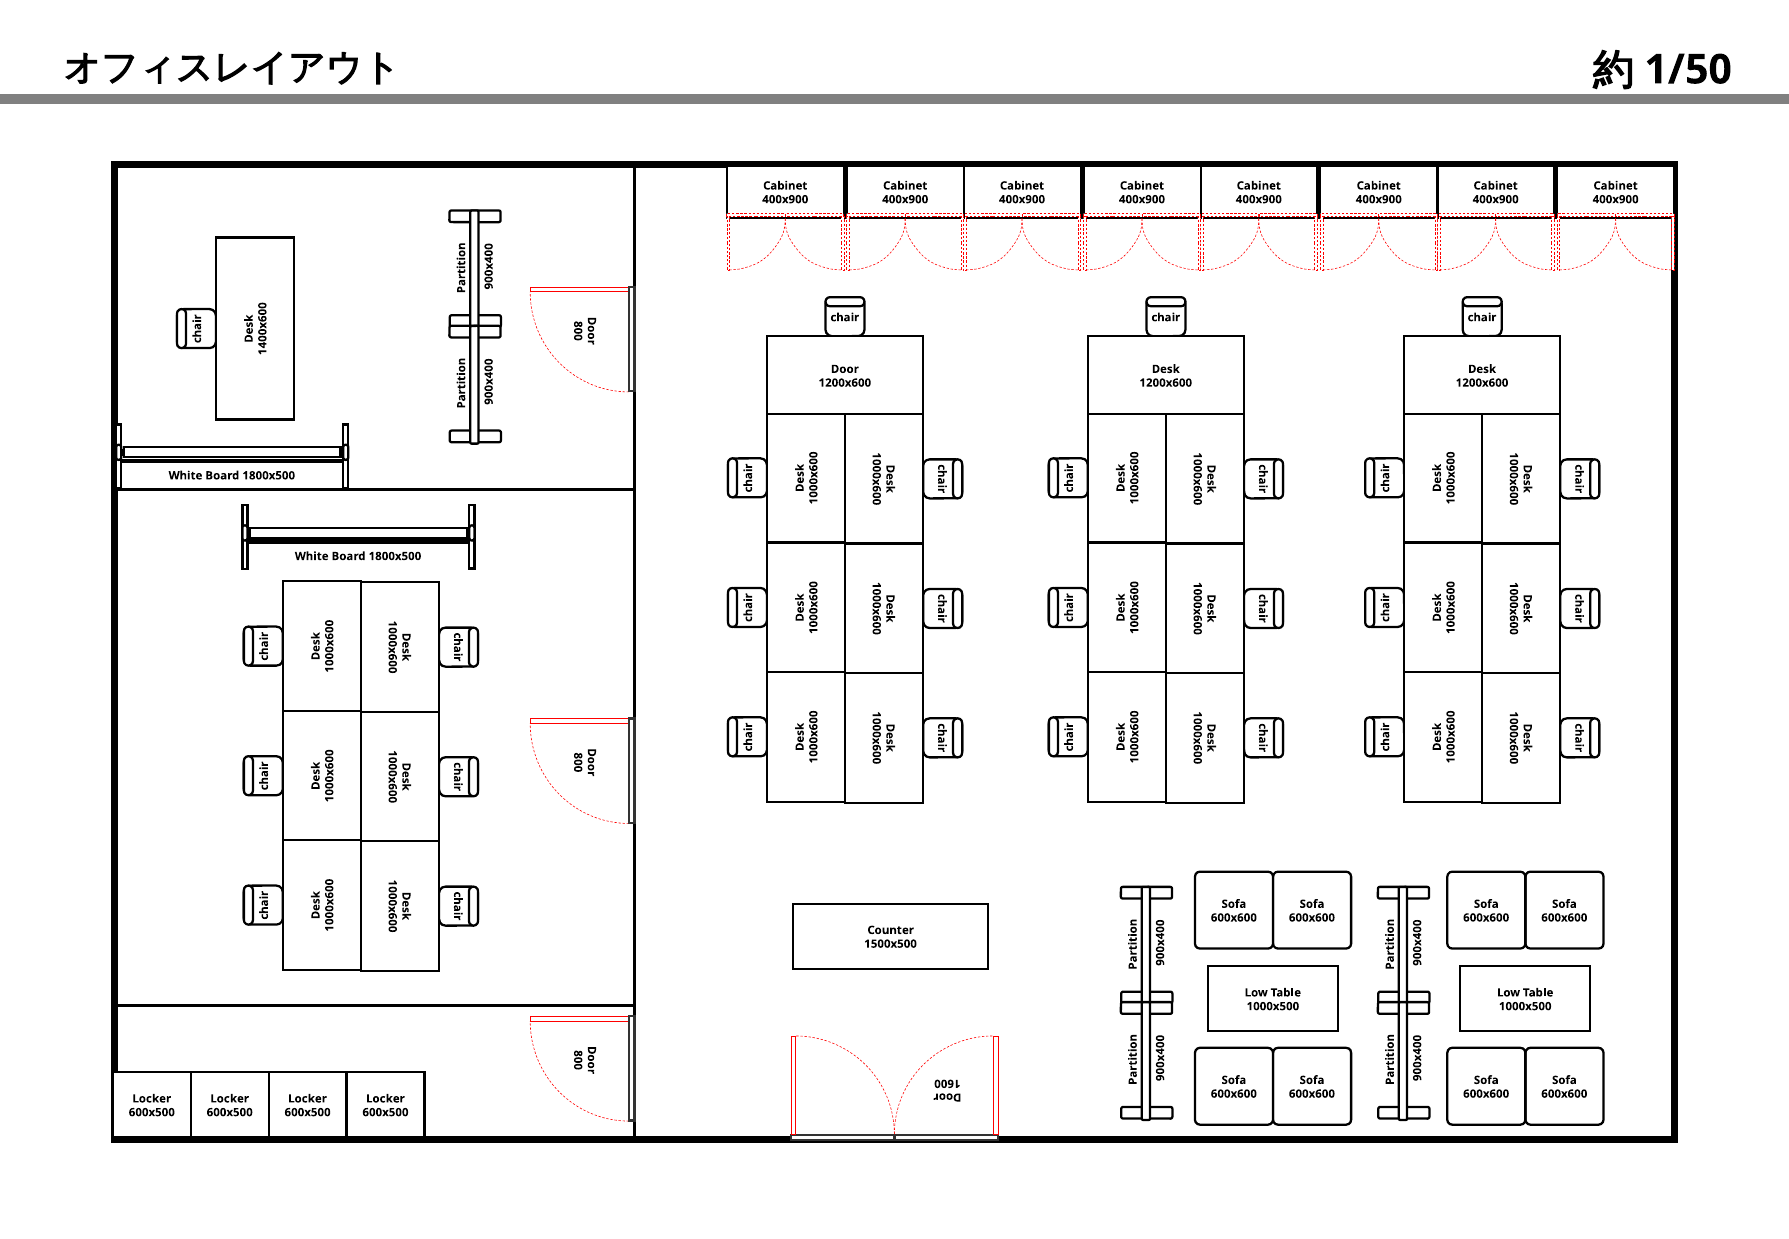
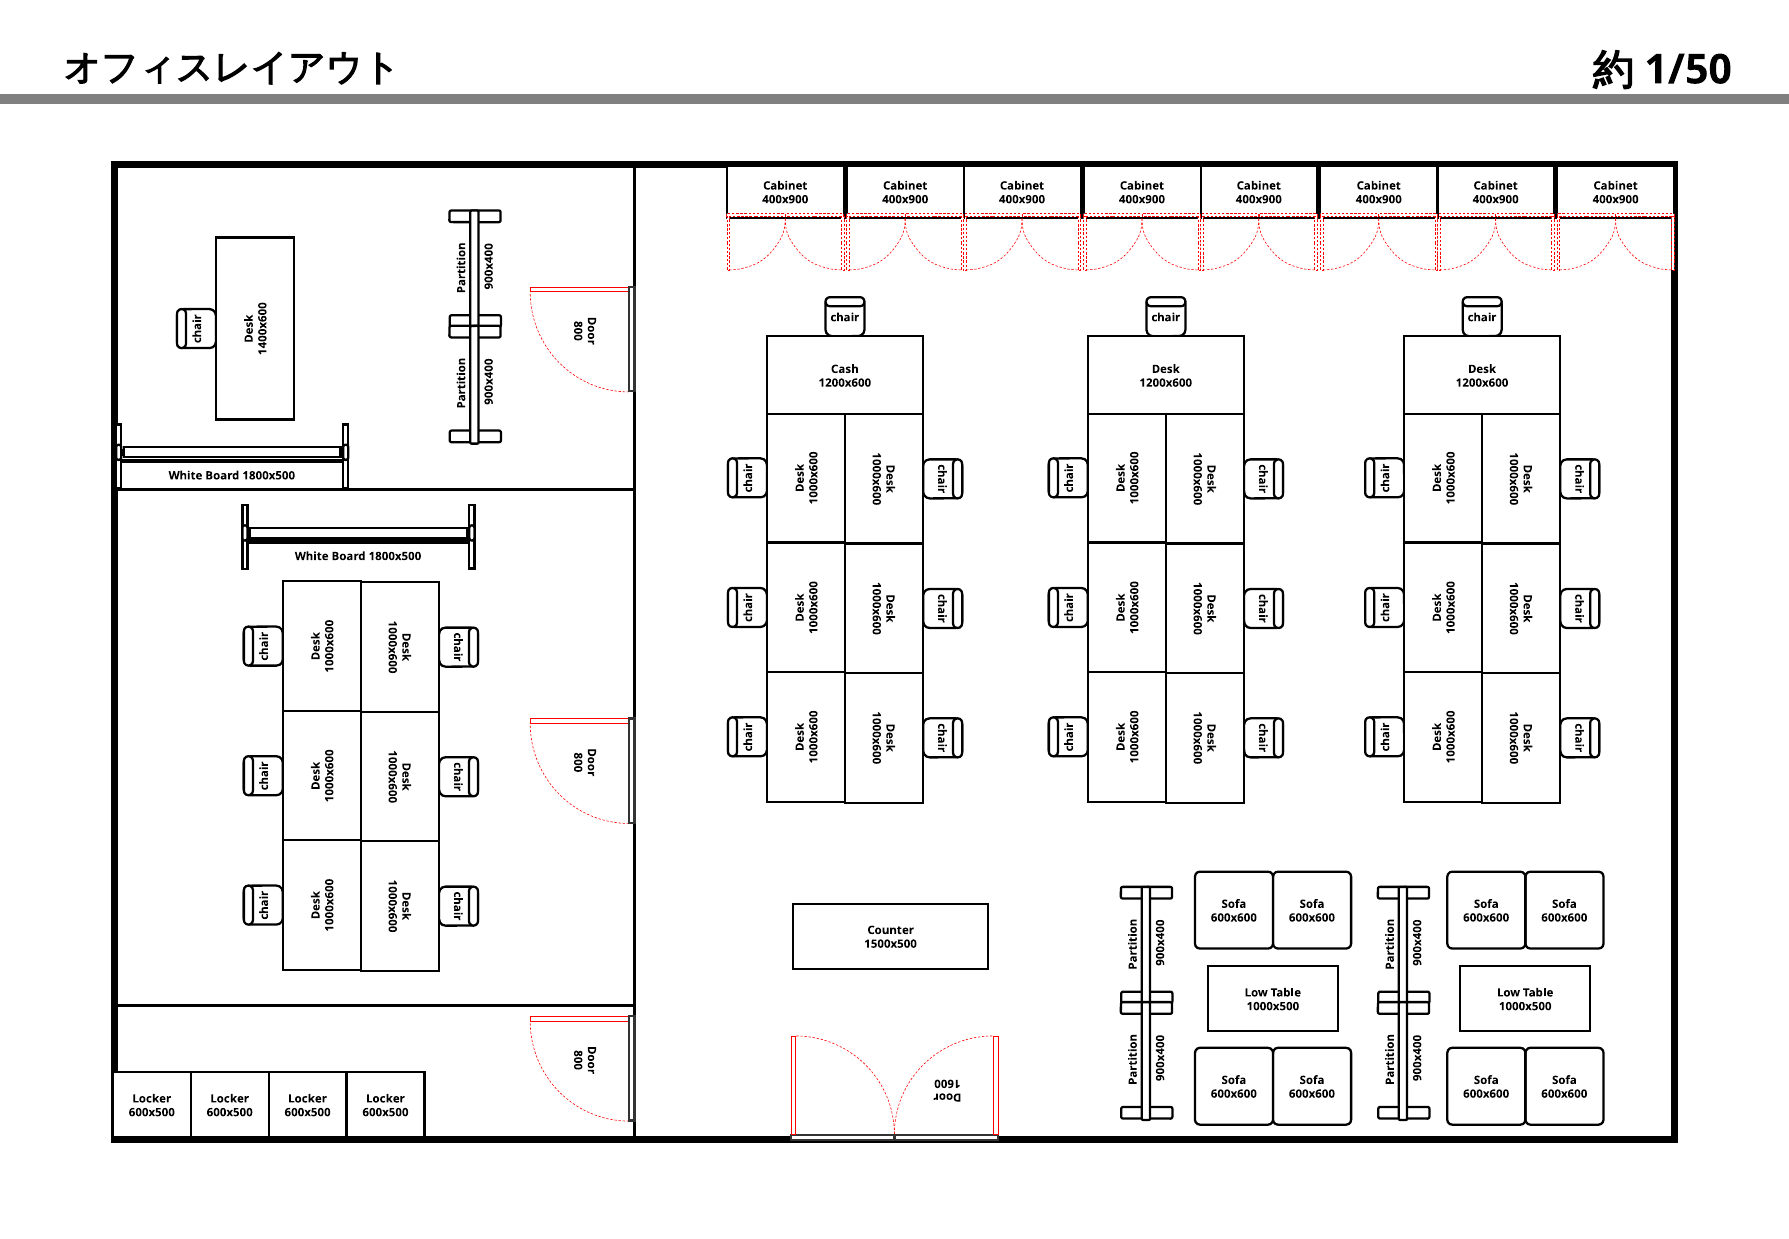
Door: Door -> Cash
